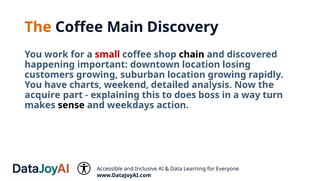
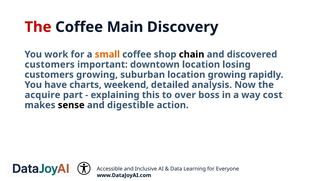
The at (38, 27) colour: orange -> red
small colour: red -> orange
happening at (50, 65): happening -> customers
does: does -> over
turn: turn -> cost
weekdays: weekdays -> digestible
